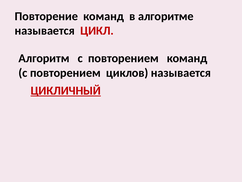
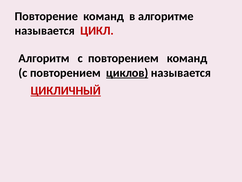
циклов underline: none -> present
